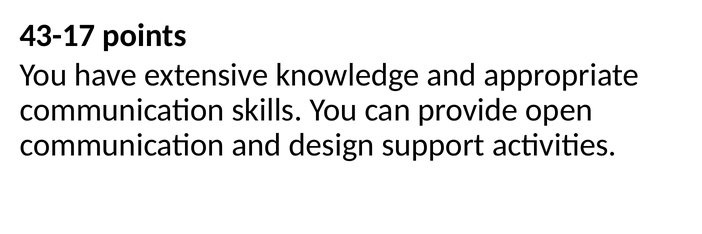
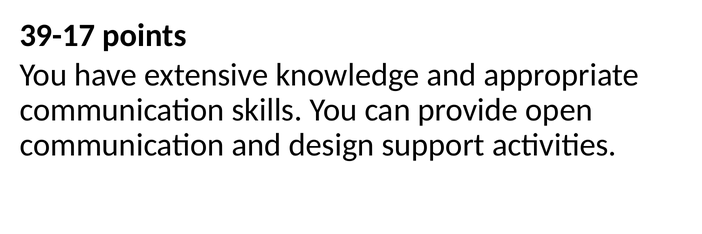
43-17: 43-17 -> 39-17
